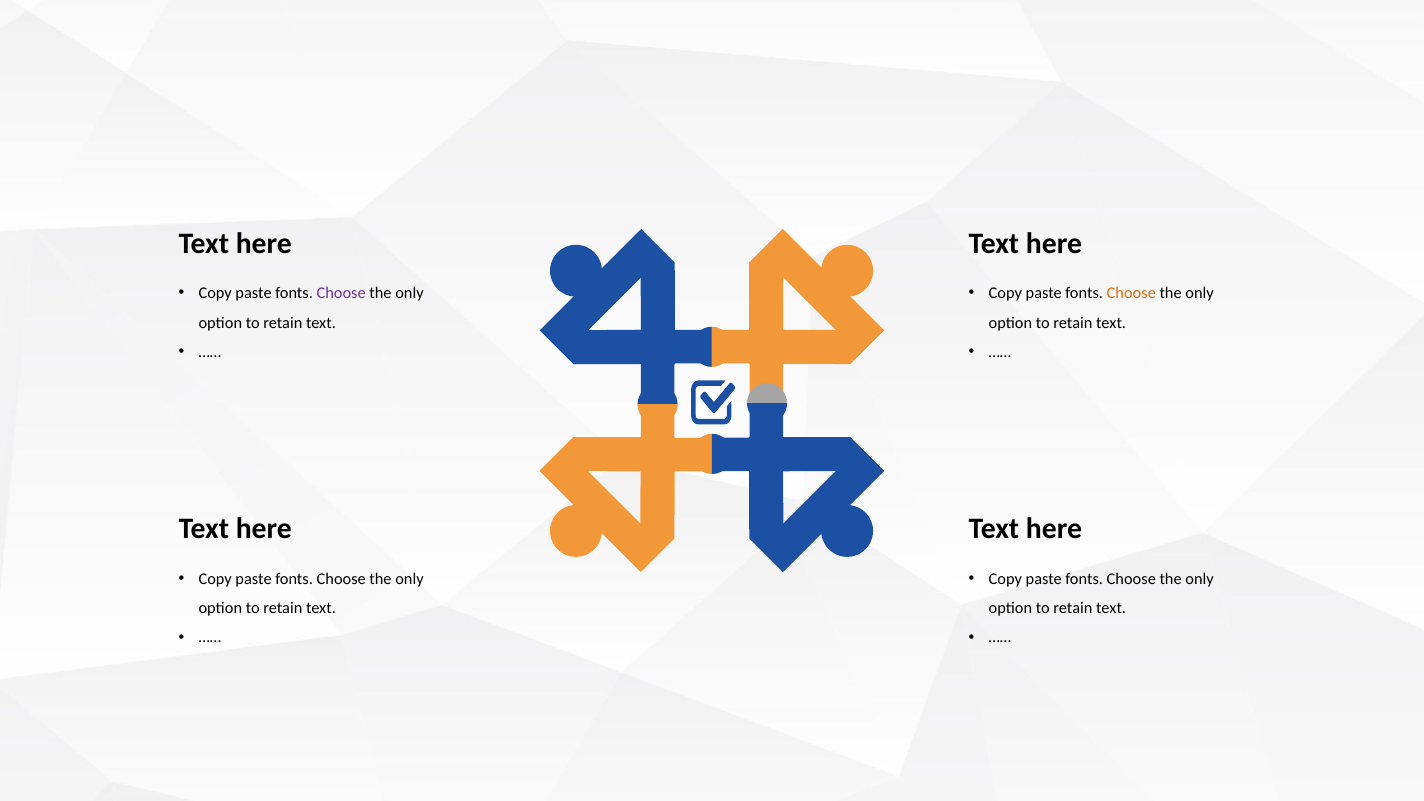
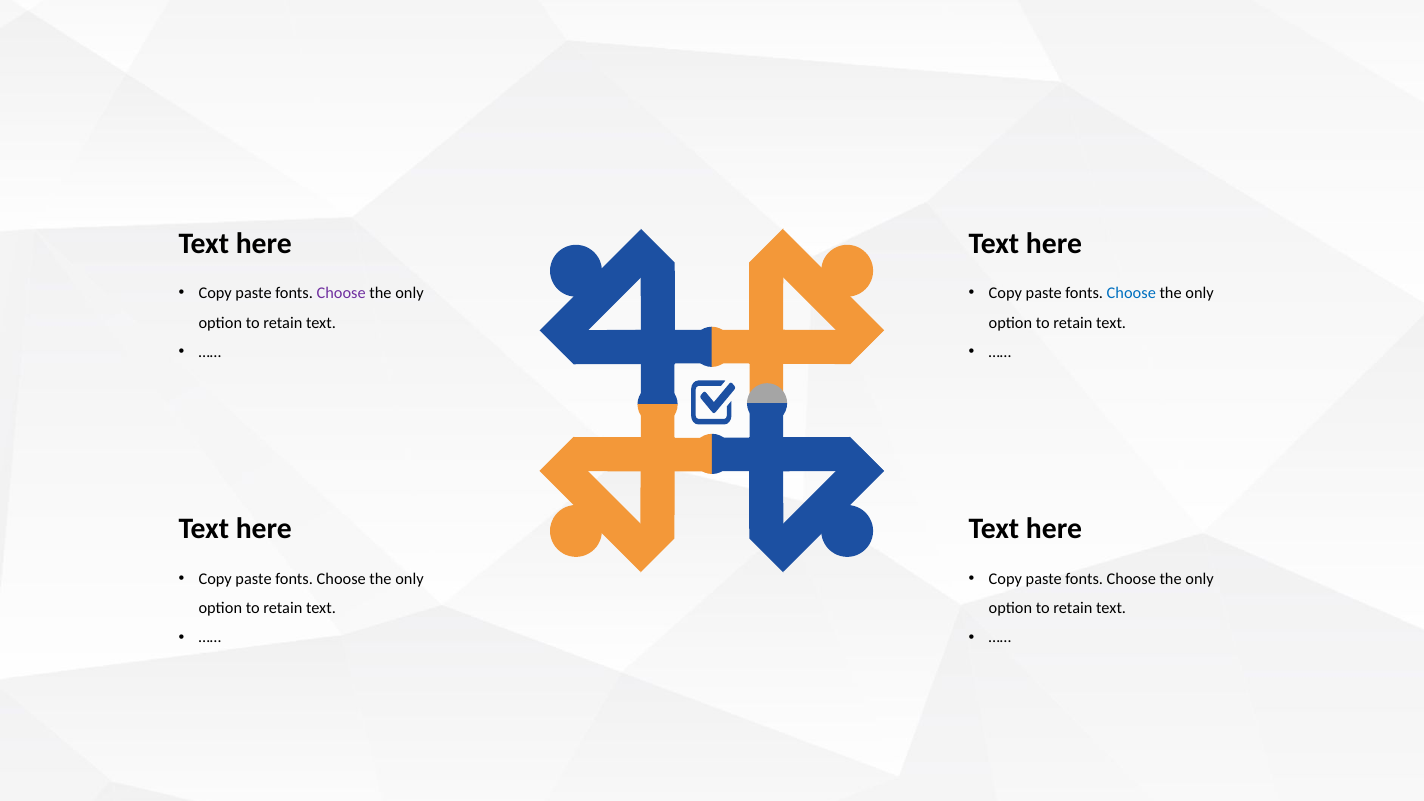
Choose at (1131, 293) colour: orange -> blue
